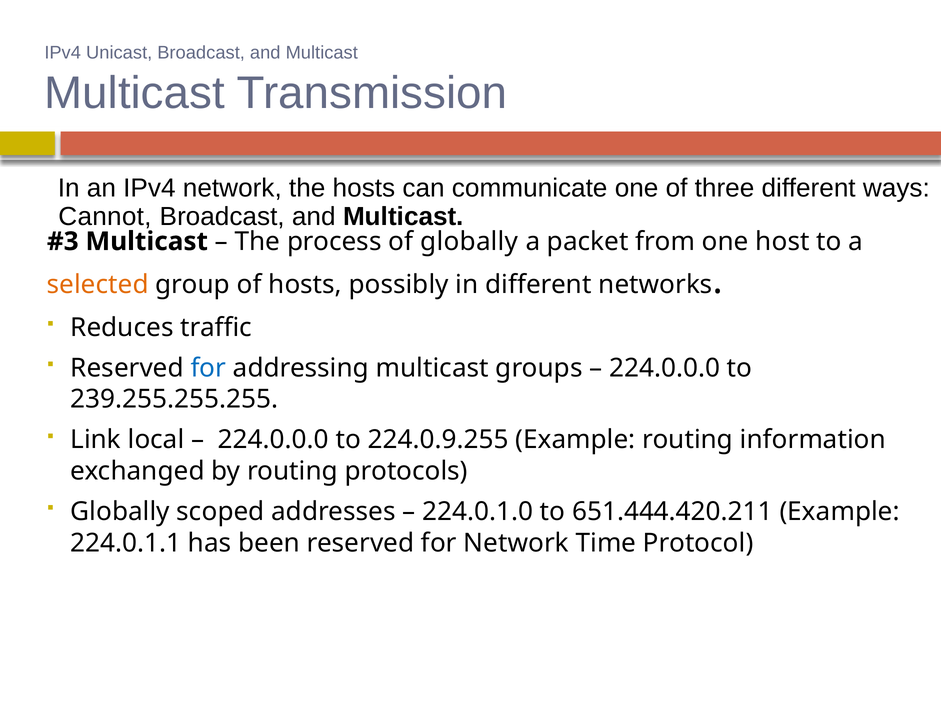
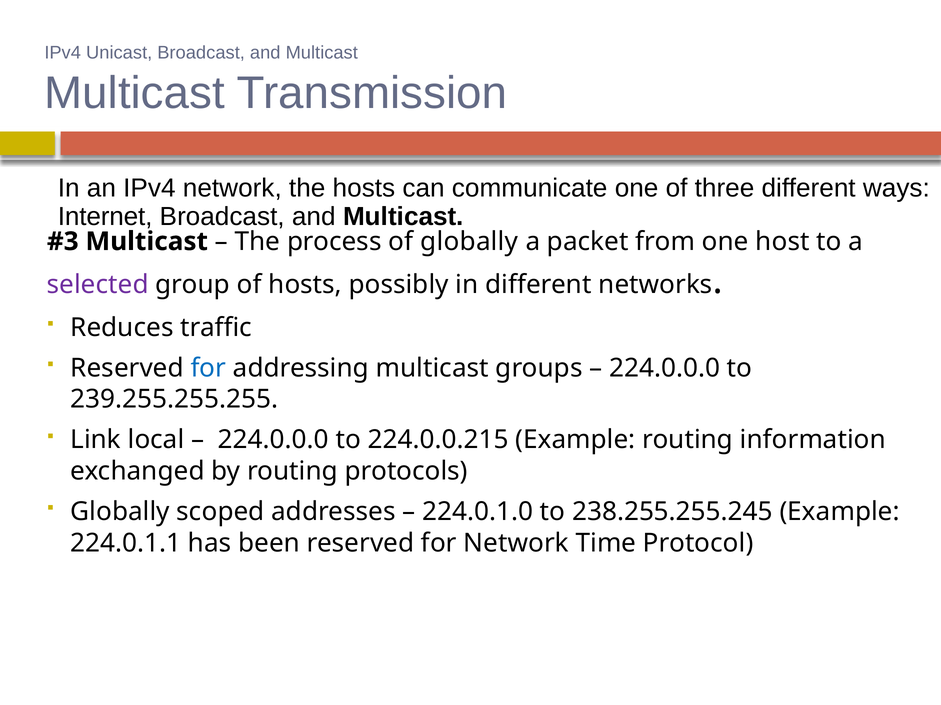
Cannot: Cannot -> Internet
selected colour: orange -> purple
224.0.9.255: 224.0.9.255 -> 224.0.0.215
651.444.420.211: 651.444.420.211 -> 238.255.255.245
